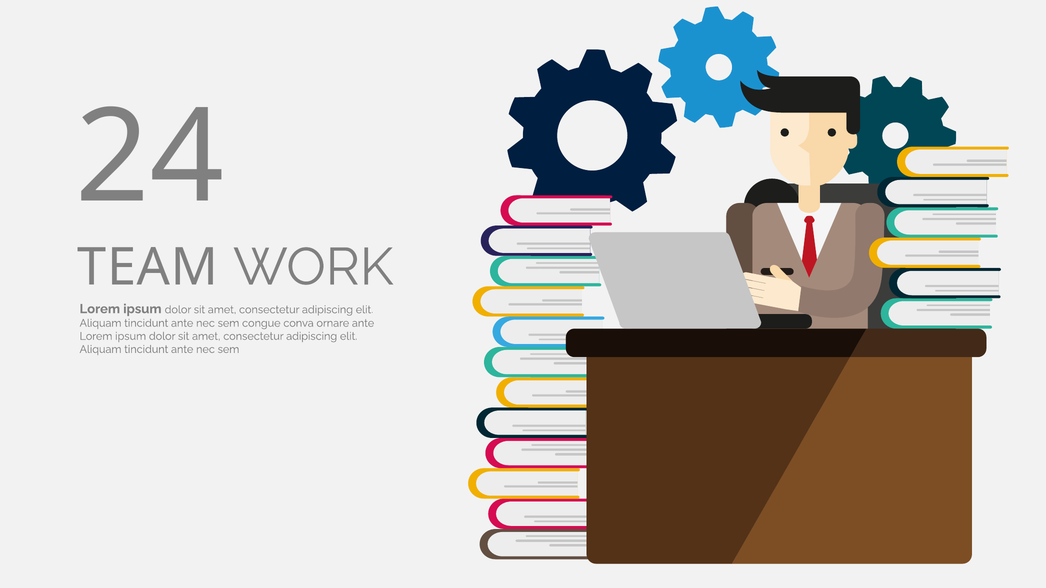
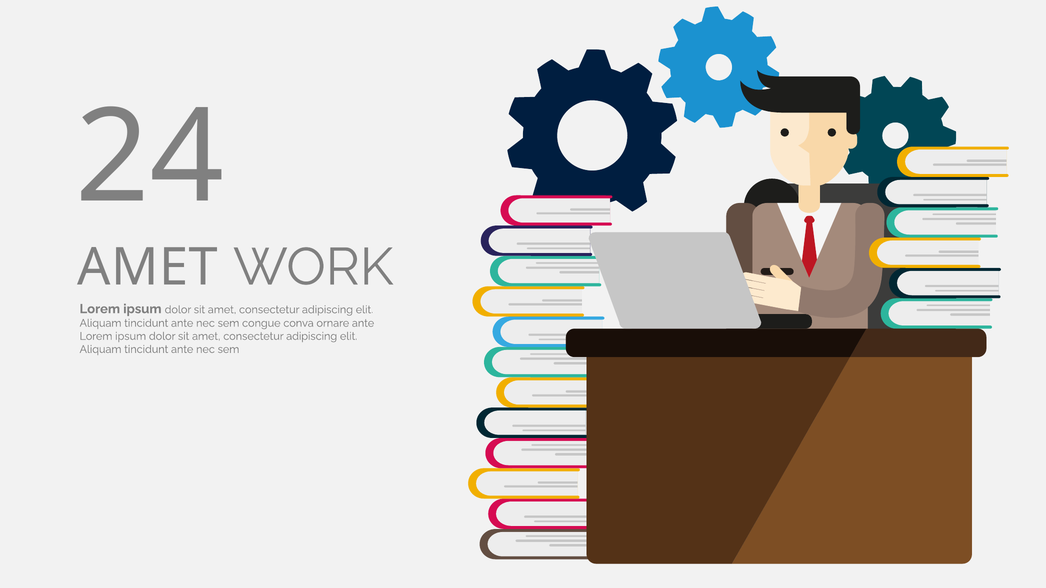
TEAM at (148, 268): TEAM -> AMET
